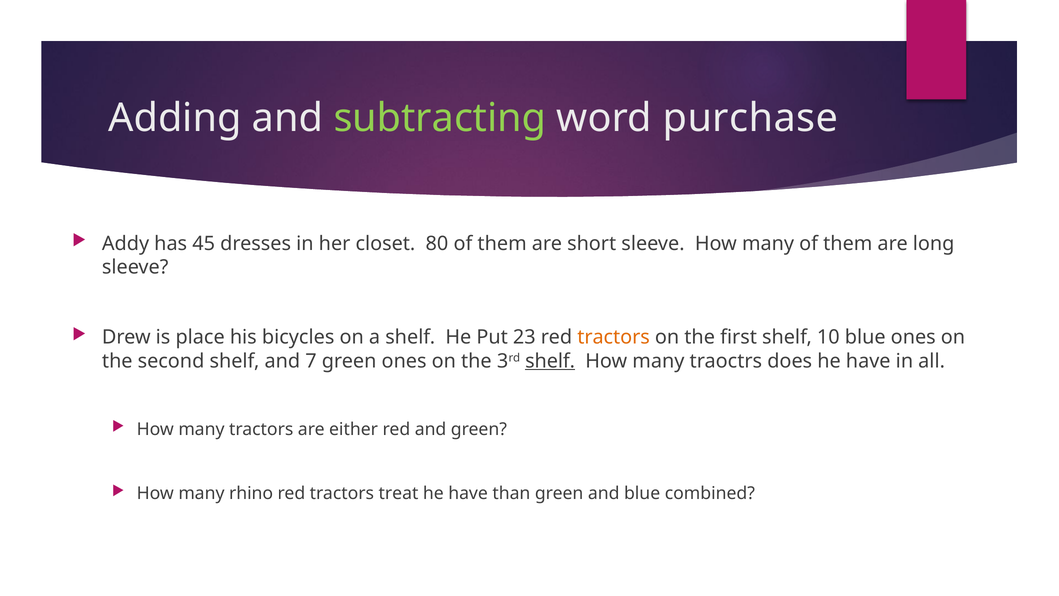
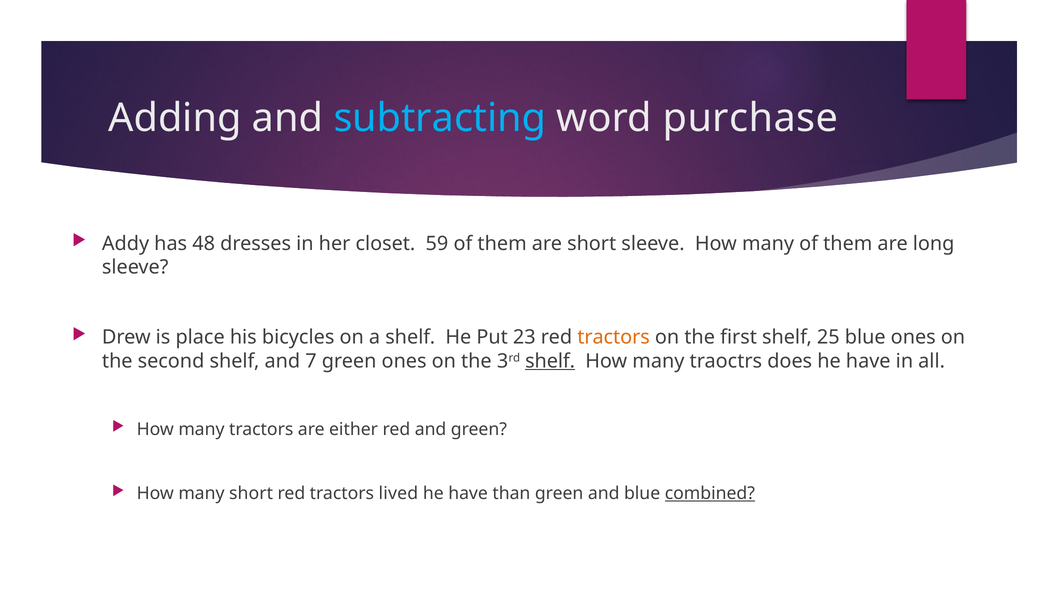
subtracting colour: light green -> light blue
45: 45 -> 48
80: 80 -> 59
10: 10 -> 25
many rhino: rhino -> short
treat: treat -> lived
combined underline: none -> present
